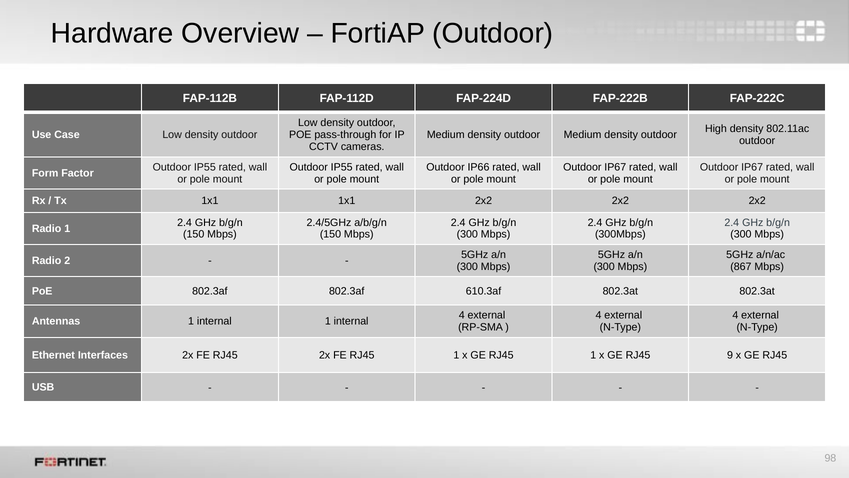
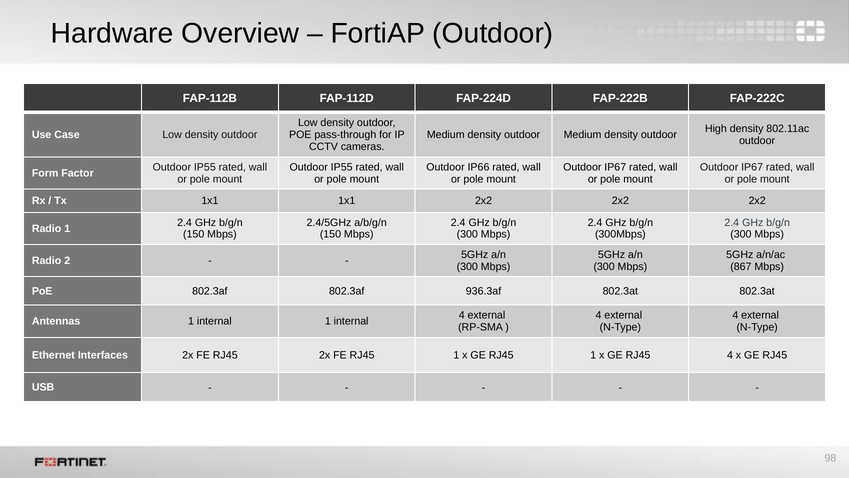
610.3af: 610.3af -> 936.3af
RJ45 9: 9 -> 4
